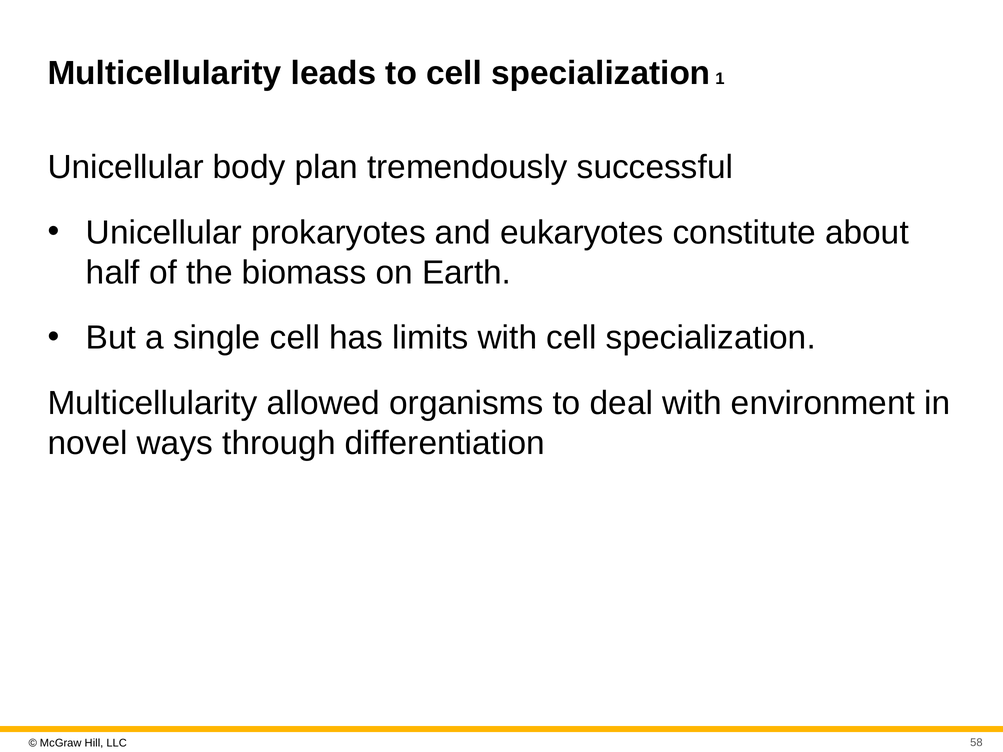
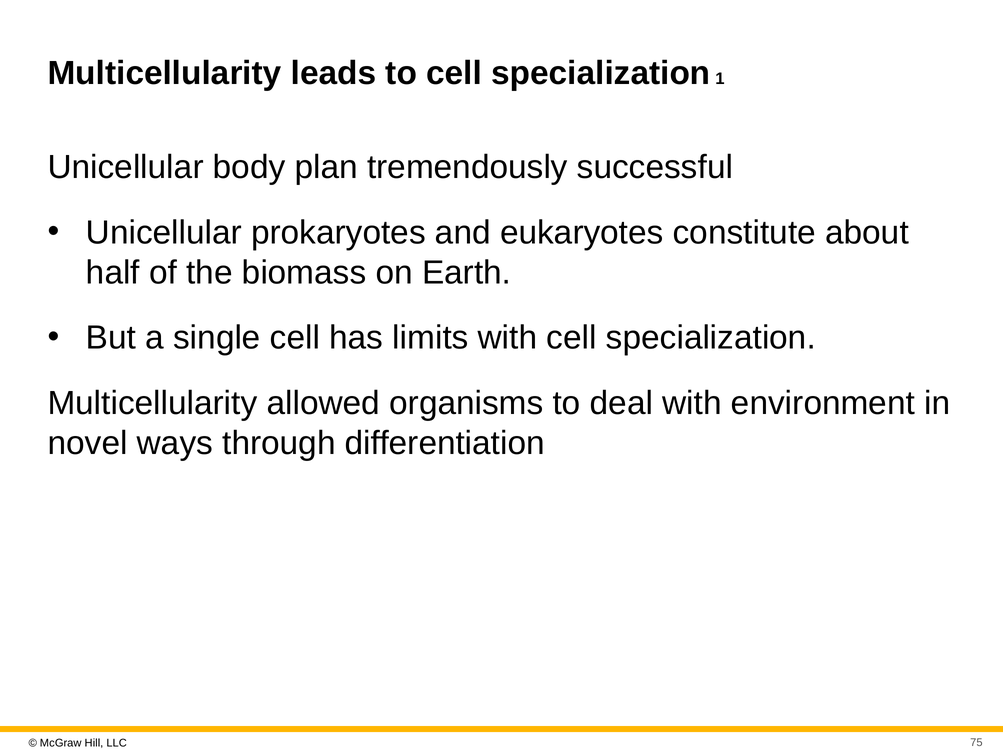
58: 58 -> 75
